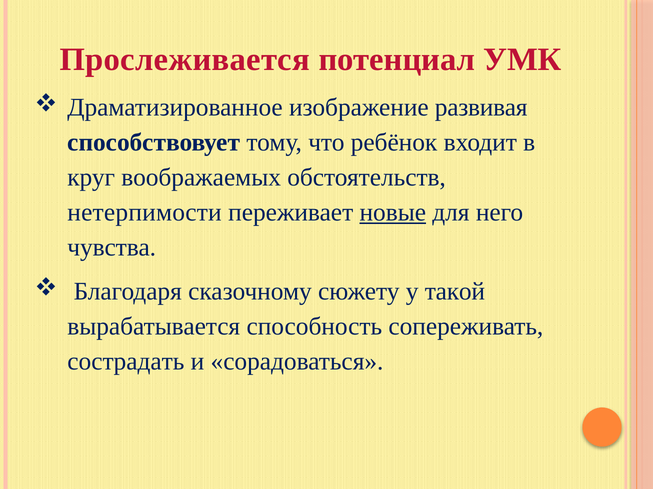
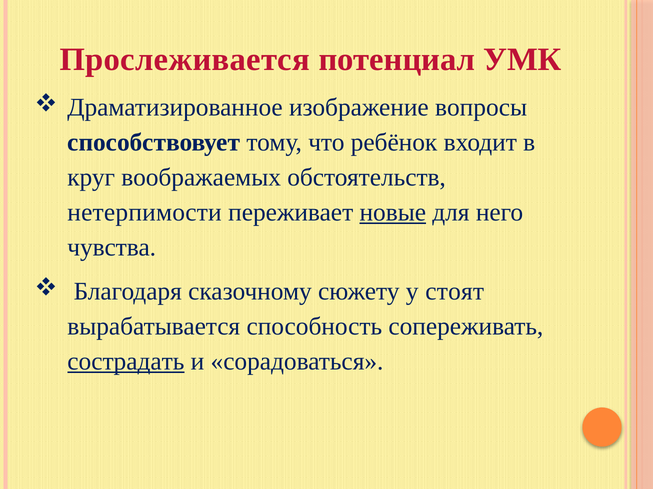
развивая: развивая -> вопросы
такой: такой -> стоят
сострадать underline: none -> present
